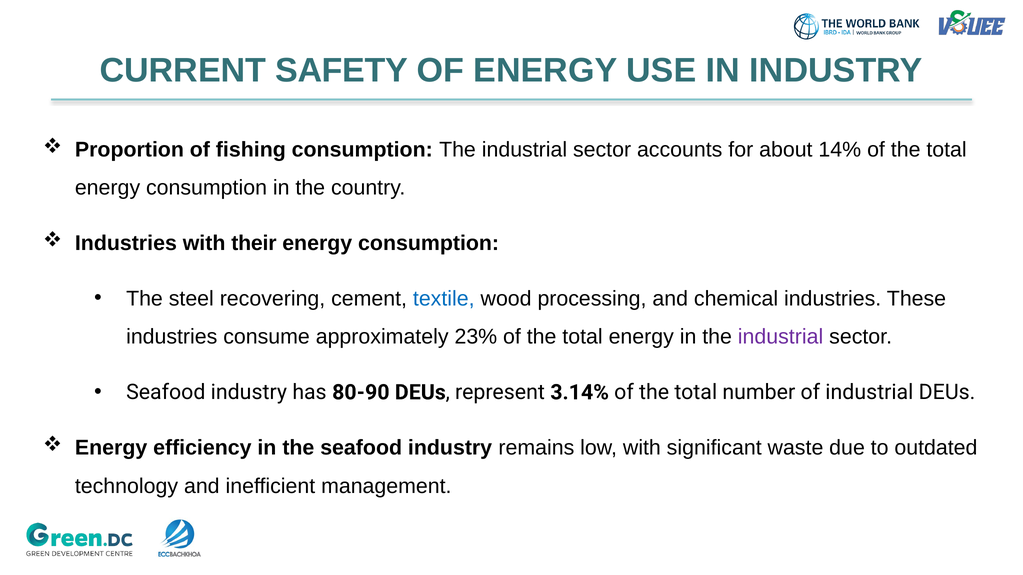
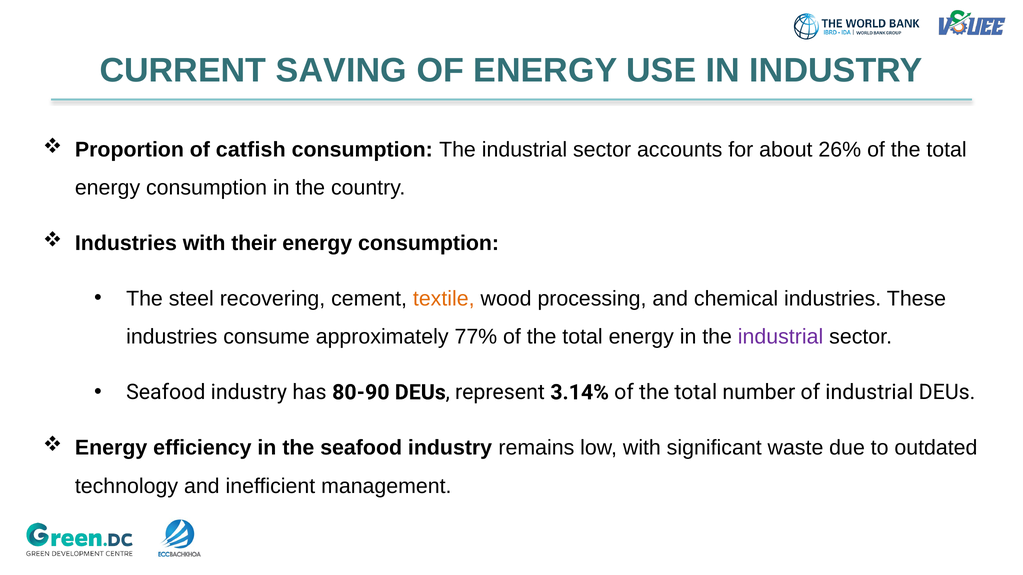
SAFETY: SAFETY -> SAVING
fishing: fishing -> catfish
14%: 14% -> 26%
textile colour: blue -> orange
23%: 23% -> 77%
